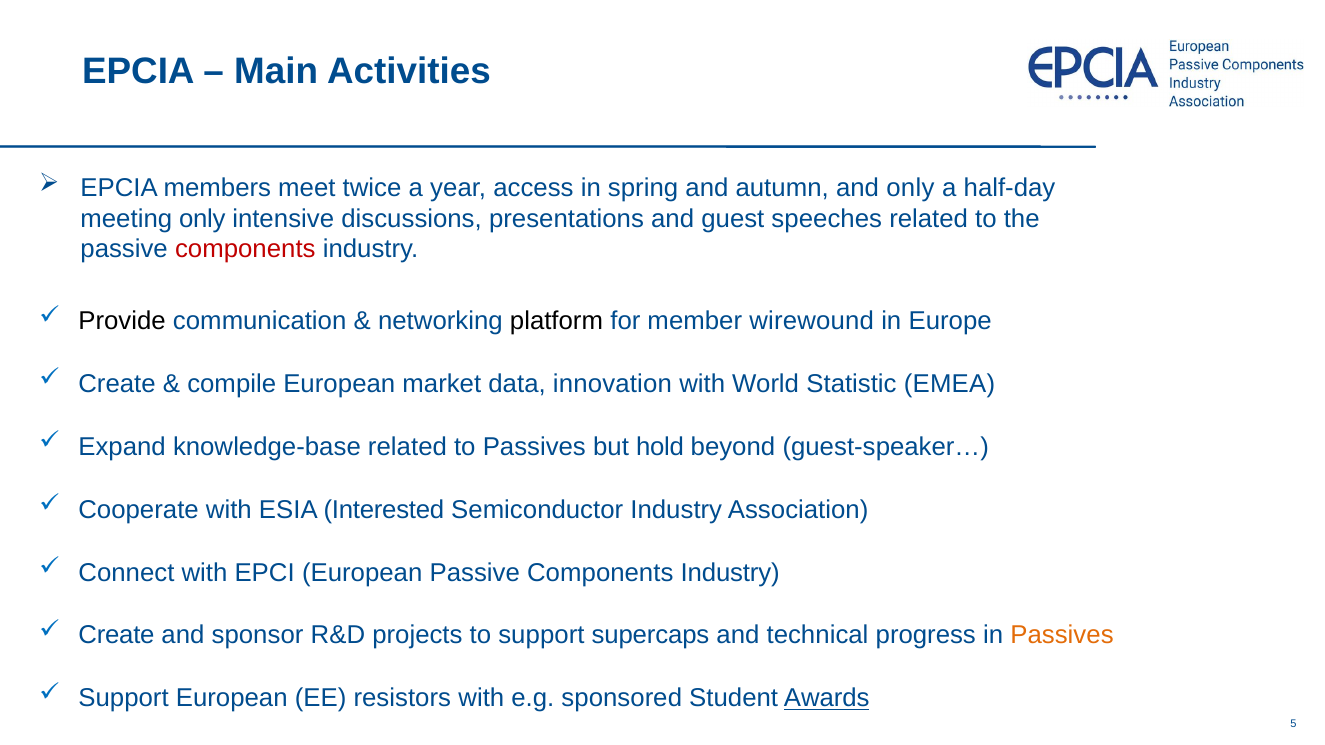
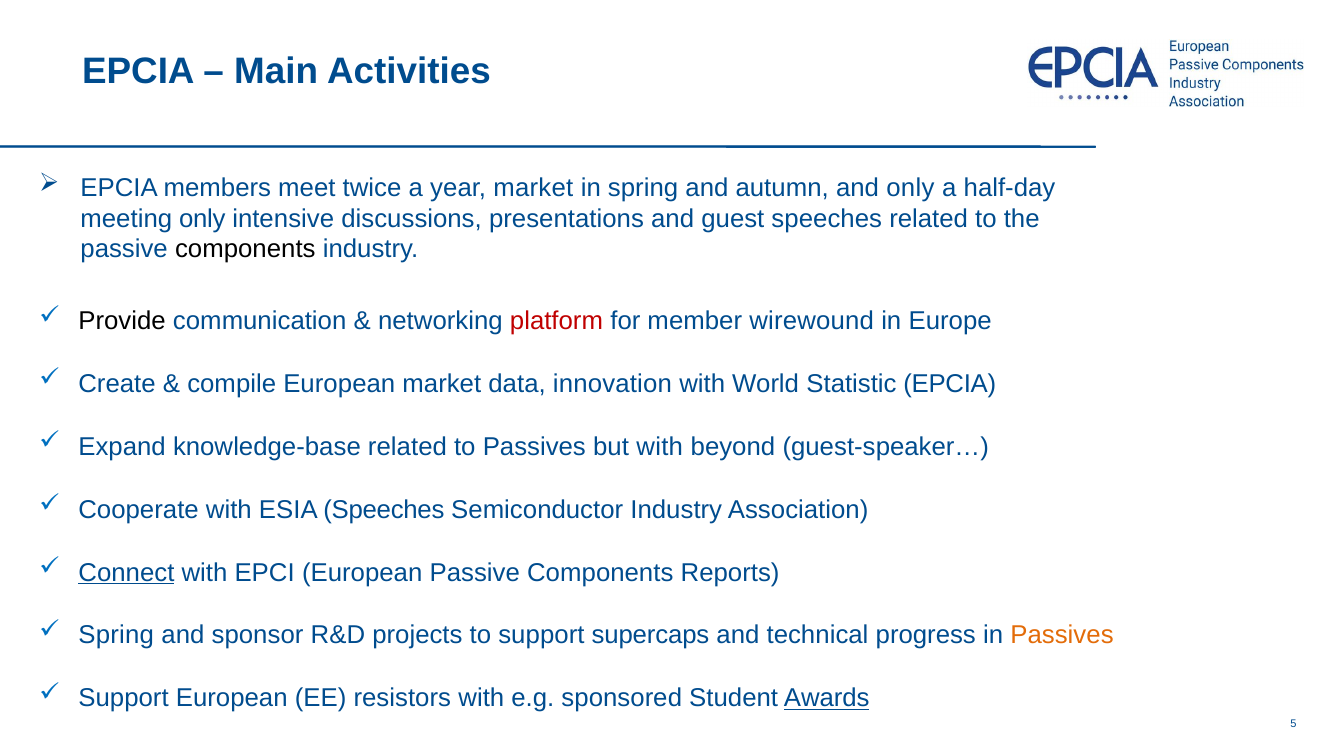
year access: access -> market
components at (245, 250) colour: red -> black
platform colour: black -> red
Statistic EMEA: EMEA -> EPCIA
but hold: hold -> with
ESIA Interested: Interested -> Speeches
Connect underline: none -> present
European Passive Components Industry: Industry -> Reports
Create at (116, 636): Create -> Spring
